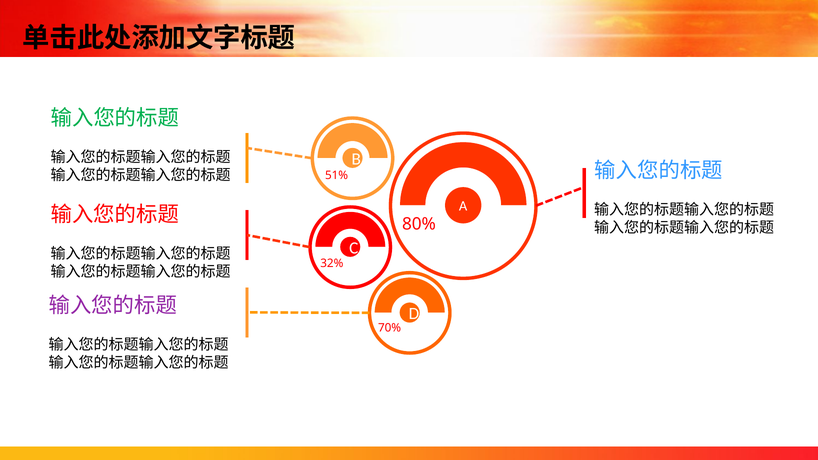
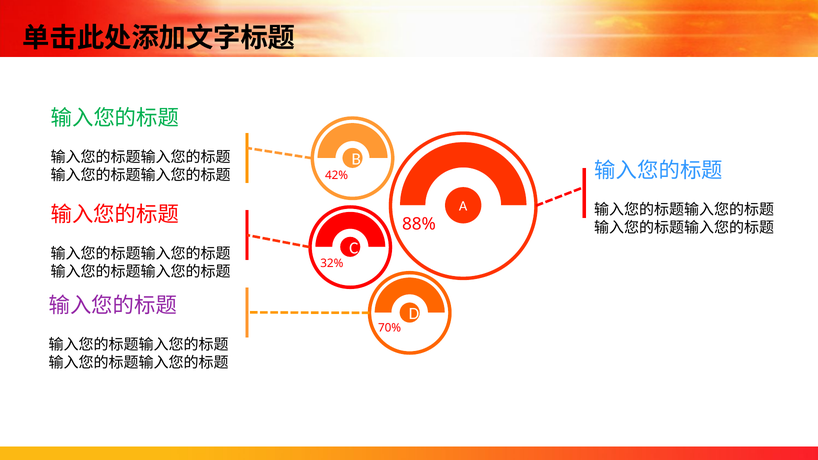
51%: 51% -> 42%
80%: 80% -> 88%
